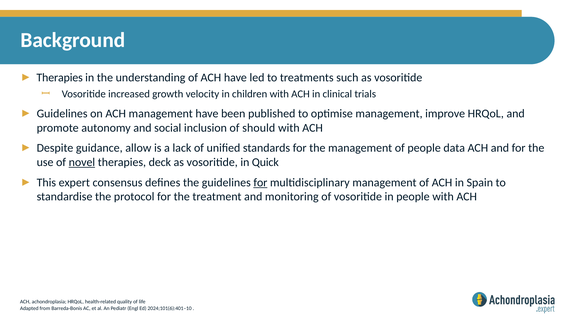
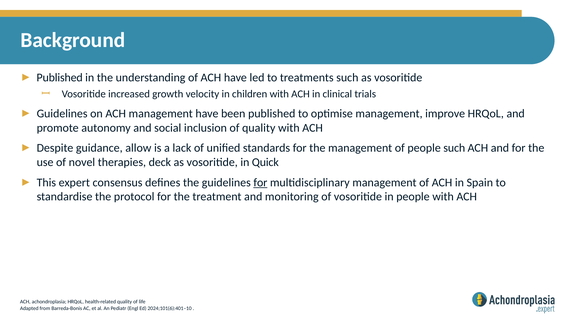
Therapies at (60, 78): Therapies -> Published
of should: should -> quality
people data: data -> such
novel underline: present -> none
